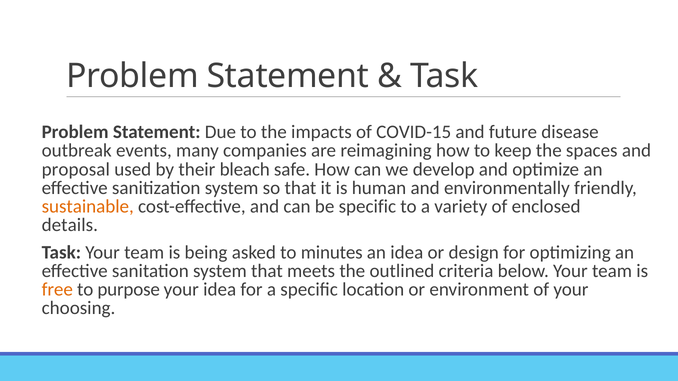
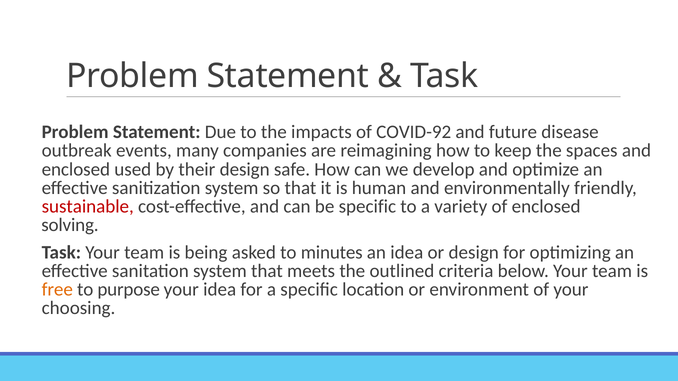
COVID-15: COVID-15 -> COVID-92
proposal at (76, 169): proposal -> enclosed
their bleach: bleach -> design
sustainable colour: orange -> red
details: details -> solving
